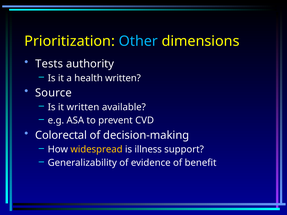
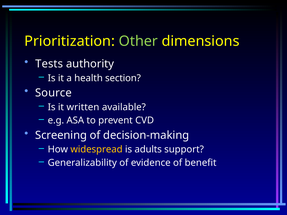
Other colour: light blue -> light green
health written: written -> section
Colorectal: Colorectal -> Screening
illness: illness -> adults
